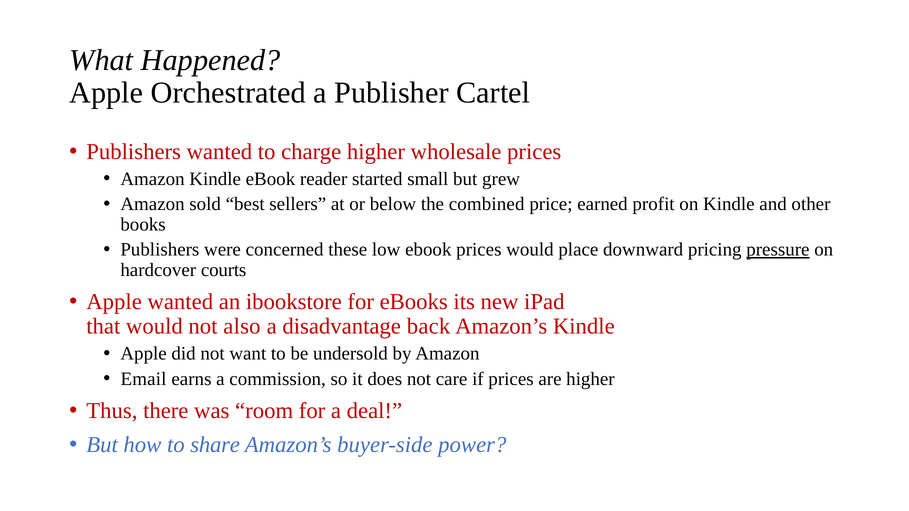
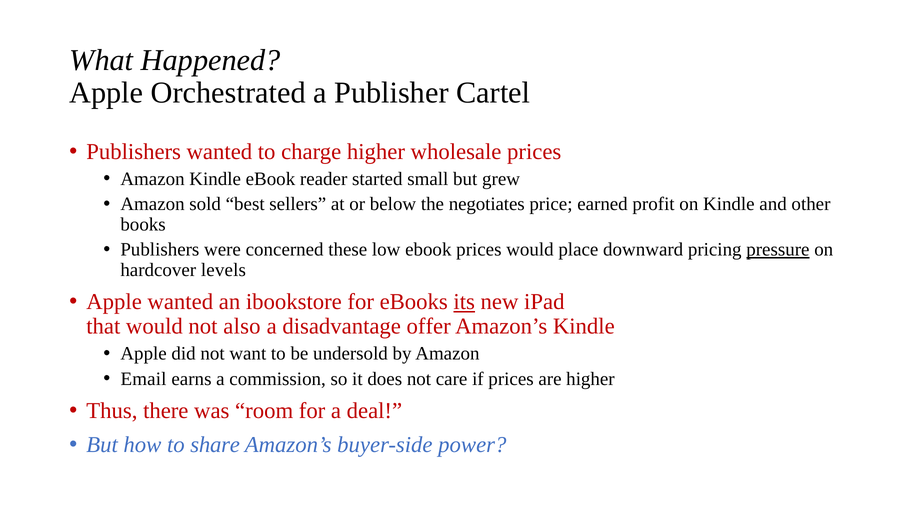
combined: combined -> negotiates
courts: courts -> levels
its underline: none -> present
back: back -> offer
